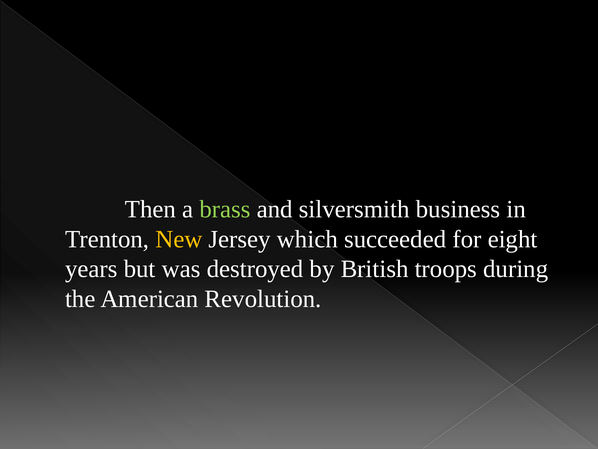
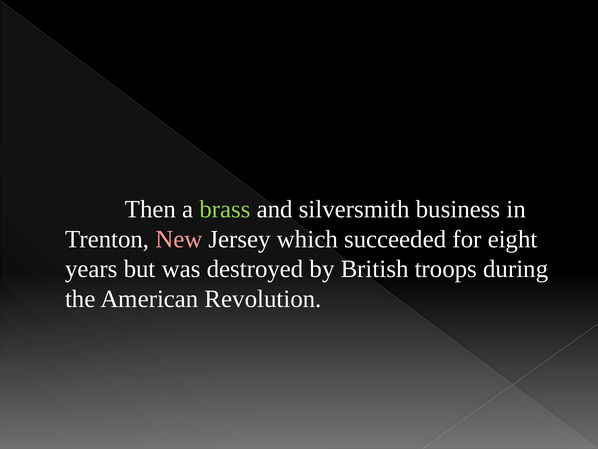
New colour: yellow -> pink
